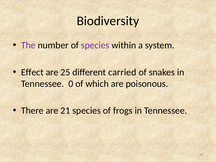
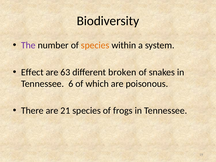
species at (95, 45) colour: purple -> orange
25: 25 -> 63
carried: carried -> broken
0: 0 -> 6
